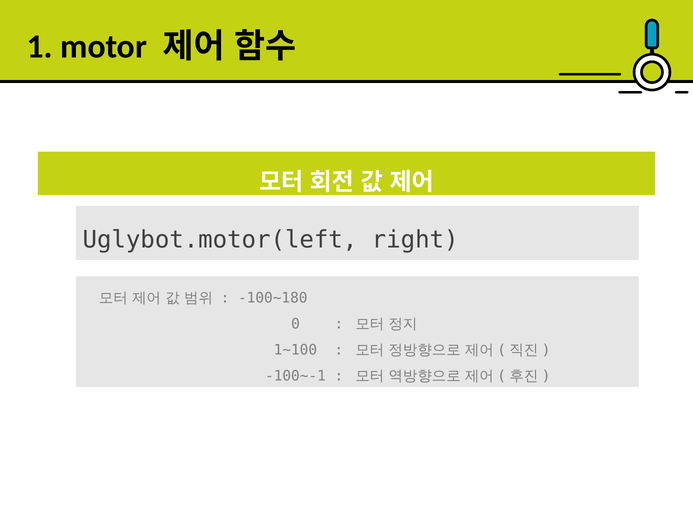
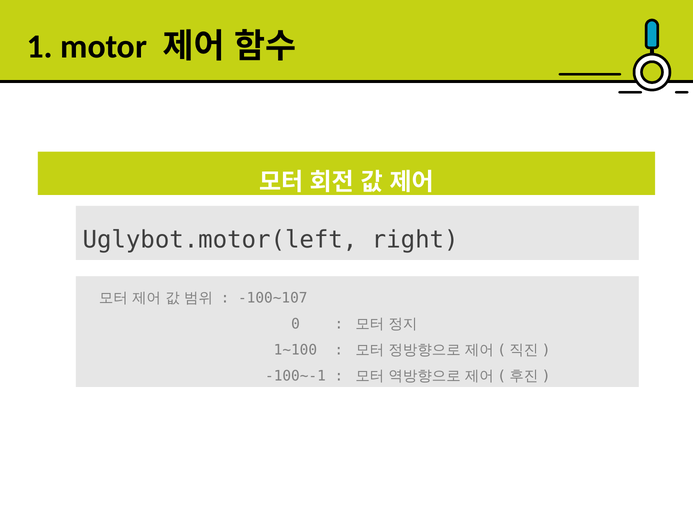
-100~180: -100~180 -> -100~107
